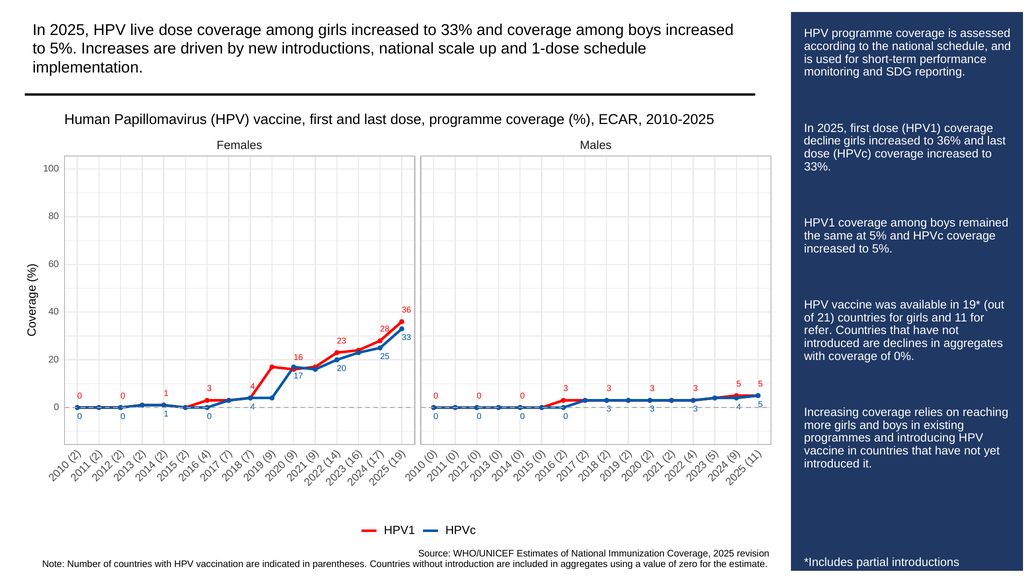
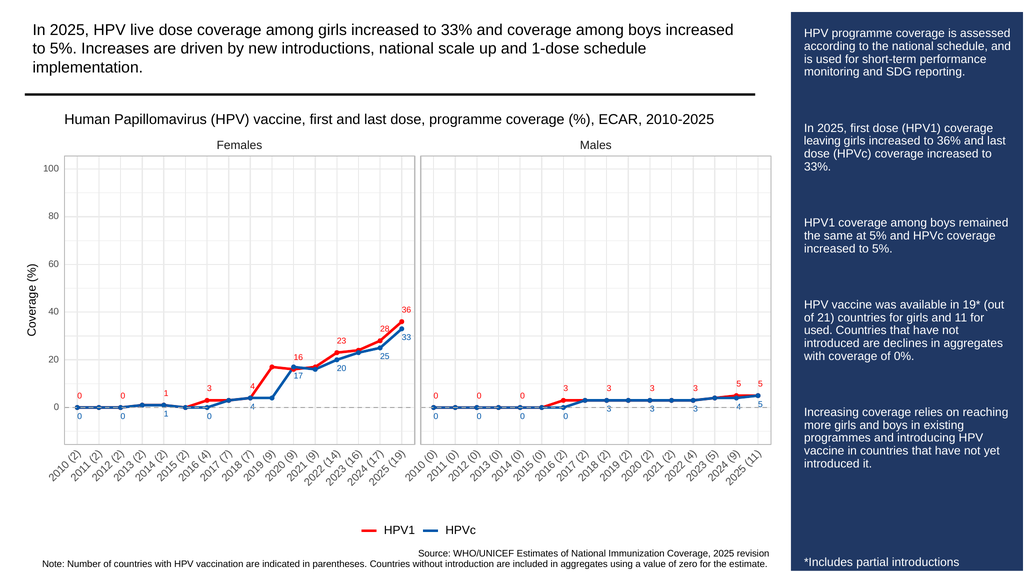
decline: decline -> leaving
refer at (818, 330): refer -> used
